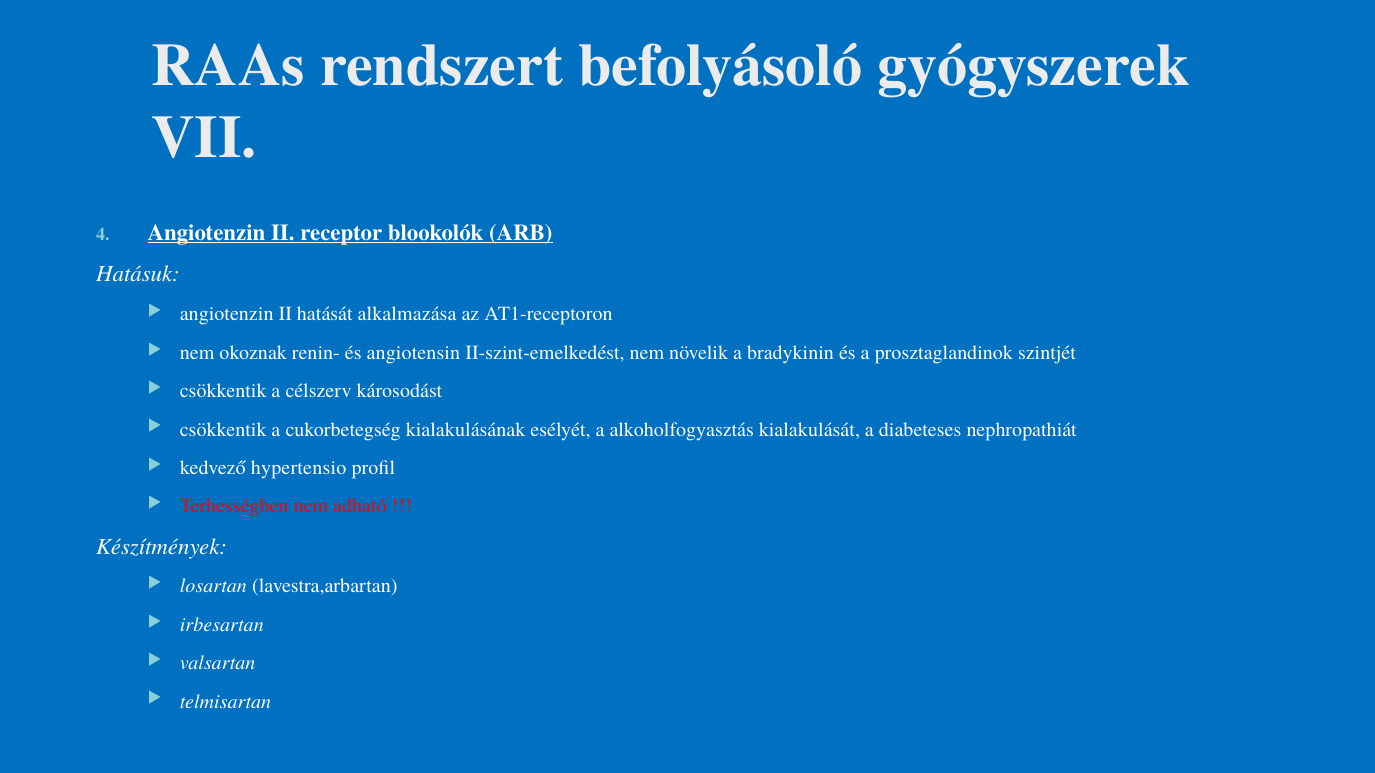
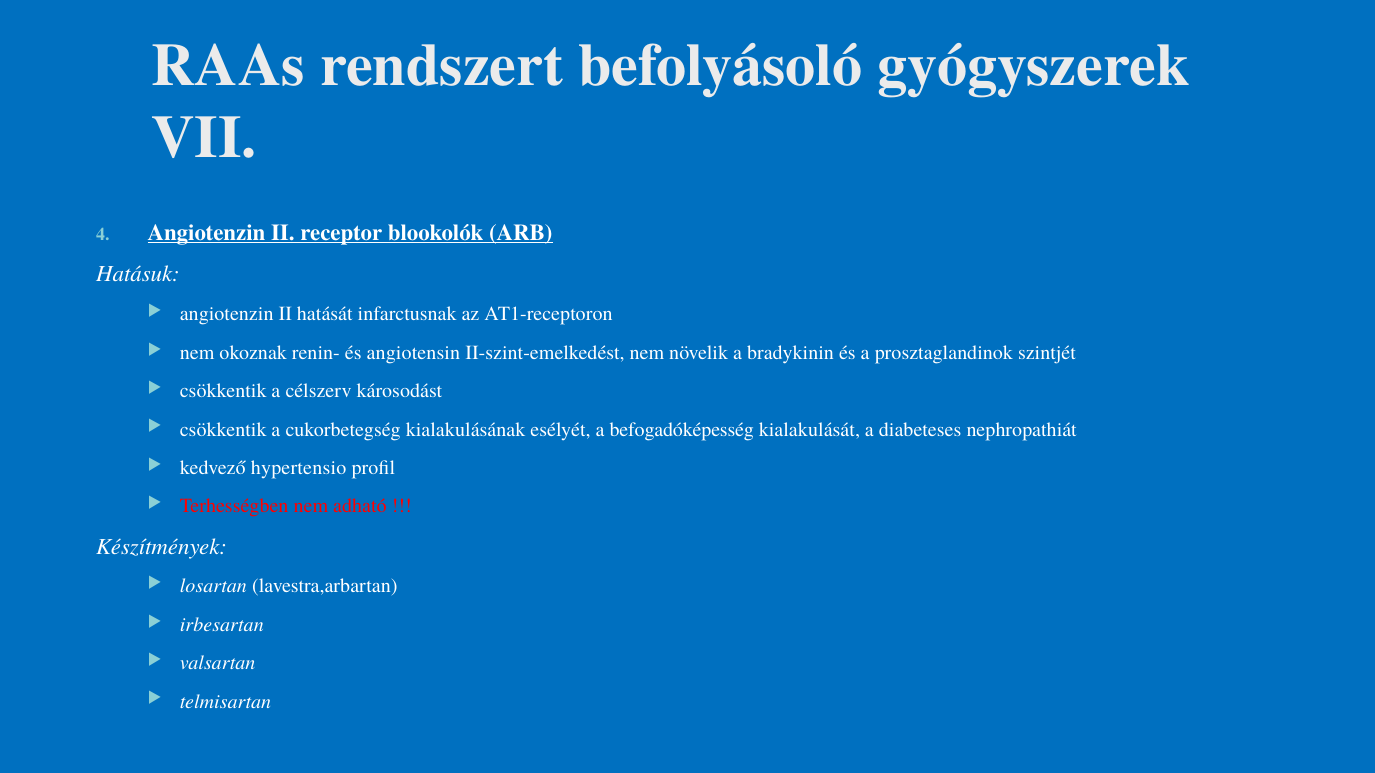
alkalmazása: alkalmazása -> infarctusnak
alkoholfogyasztás: alkoholfogyasztás -> befogadóképesség
